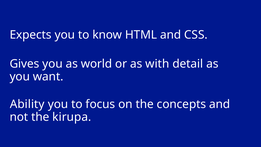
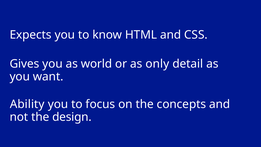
with: with -> only
kirupa: kirupa -> design
